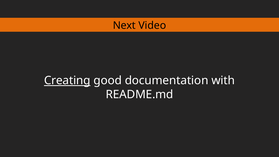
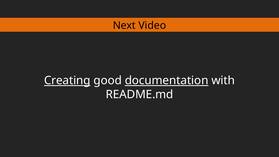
documentation underline: none -> present
